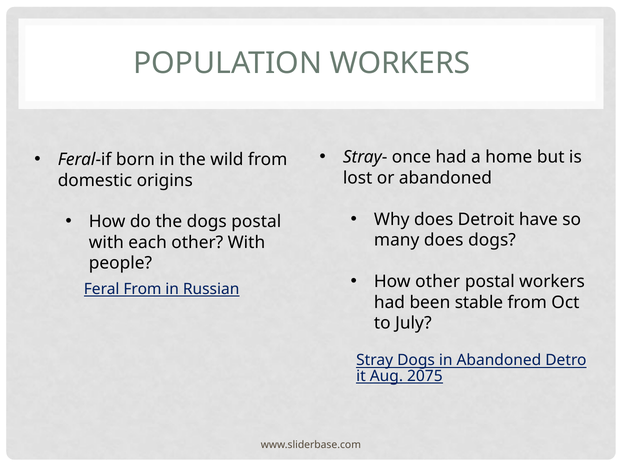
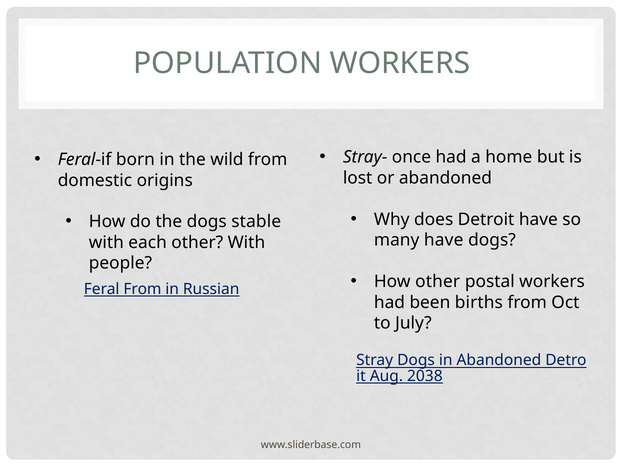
dogs postal: postal -> stable
many does: does -> have
stable: stable -> births
2075: 2075 -> 2038
